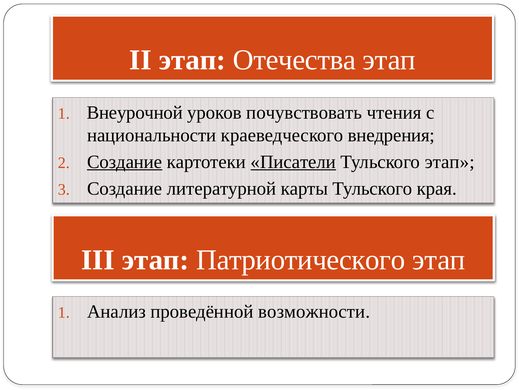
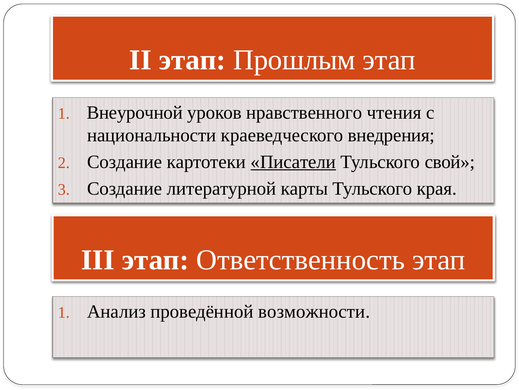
Отечества: Отечества -> Прошлым
почувствовать: почувствовать -> нравственного
Создание at (125, 162) underline: present -> none
Тульского этап: этап -> свой
Патриотического: Патриотического -> Ответственность
